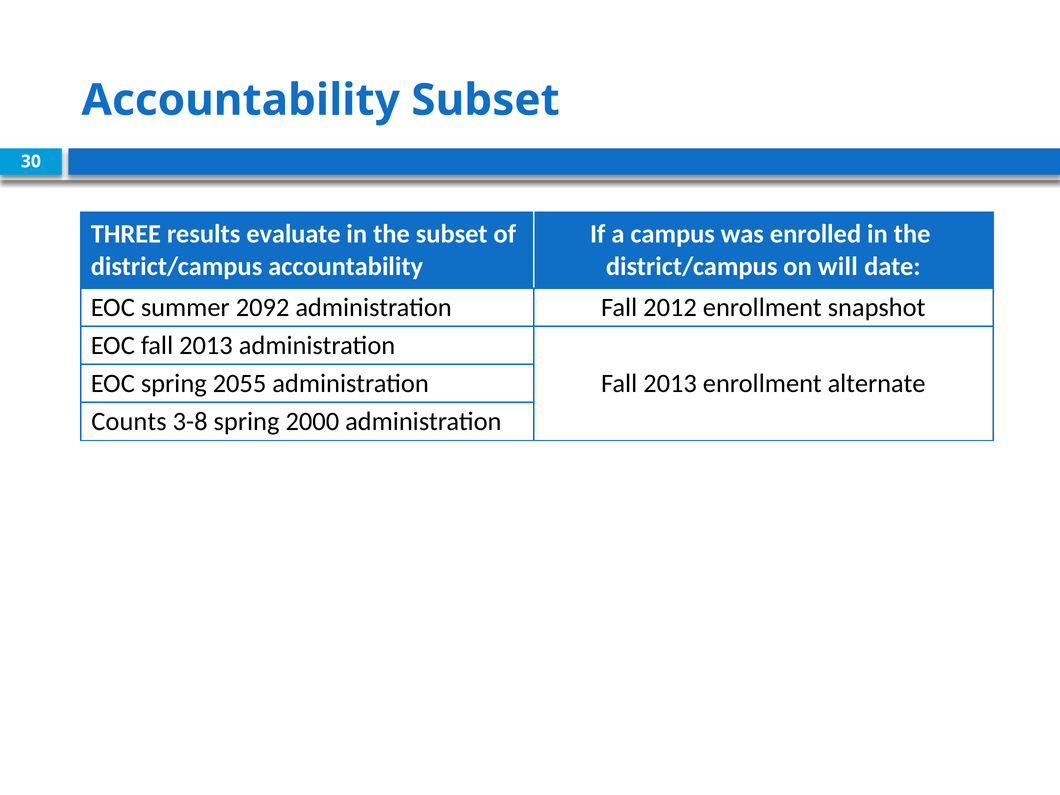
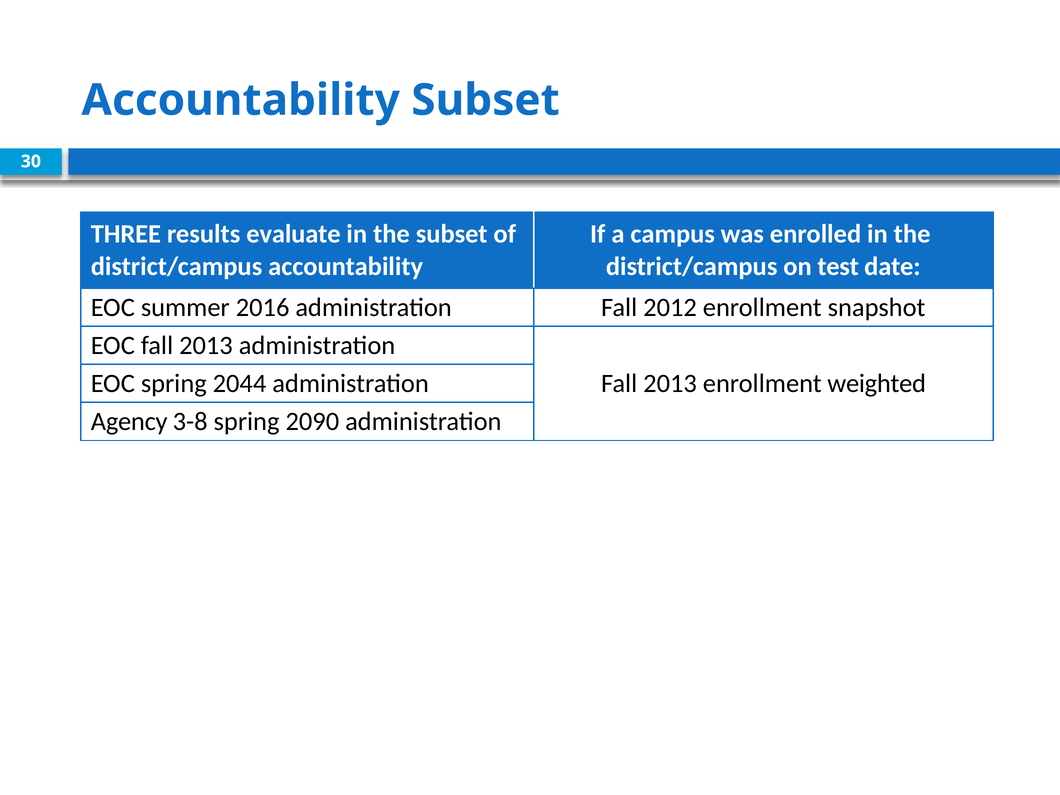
will: will -> test
2092: 2092 -> 2016
2055: 2055 -> 2044
alternate: alternate -> weighted
Counts: Counts -> Agency
2000: 2000 -> 2090
